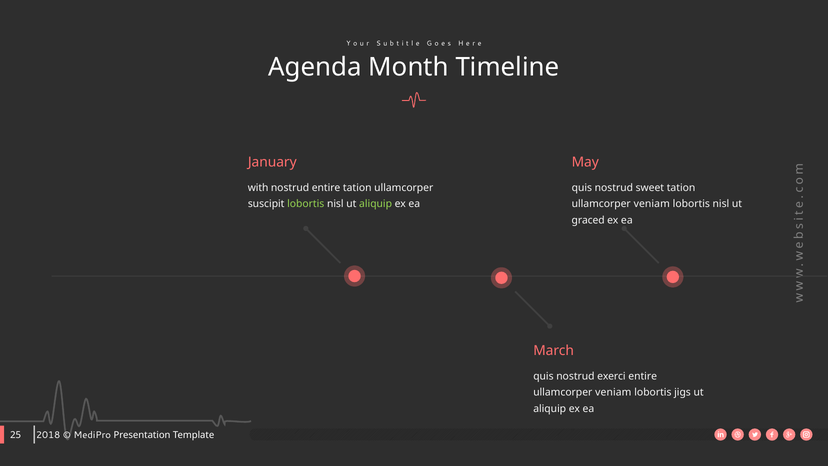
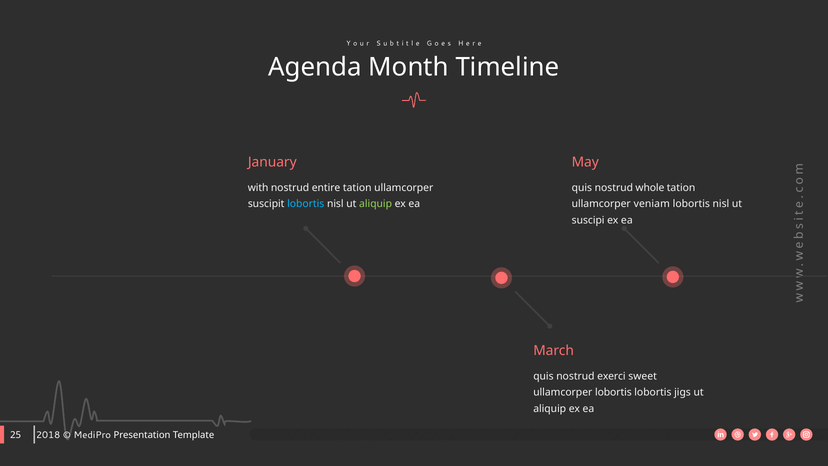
sweet: sweet -> whole
lobortis at (306, 204) colour: light green -> light blue
graced: graced -> suscipi
exerci entire: entire -> sweet
veniam at (613, 392): veniam -> lobortis
